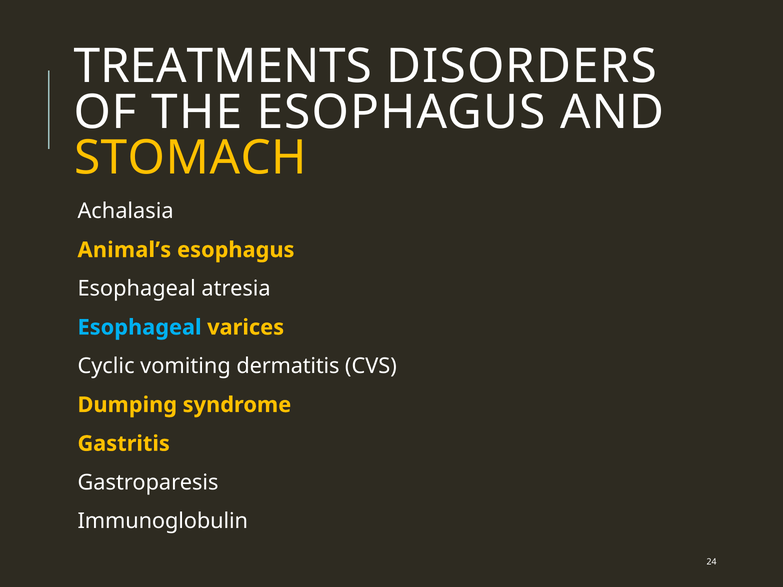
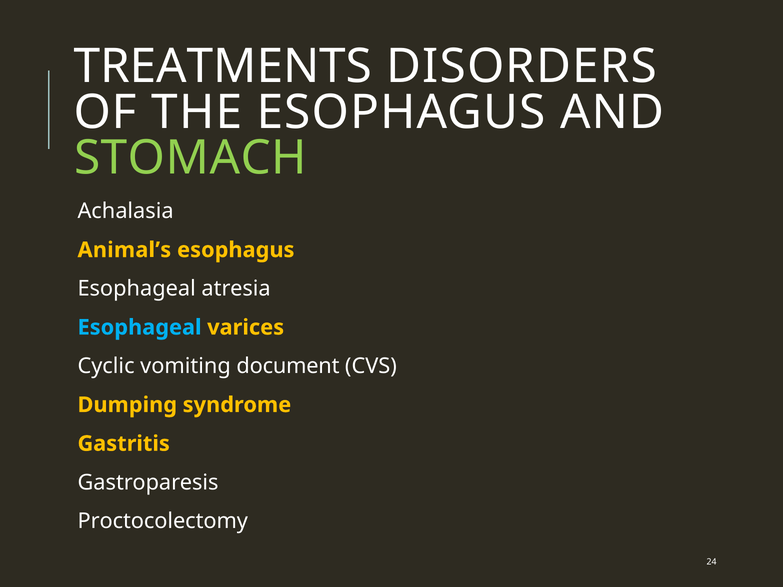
STOMACH colour: yellow -> light green
dermatitis: dermatitis -> document
Immunoglobulin: Immunoglobulin -> Proctocolectomy
